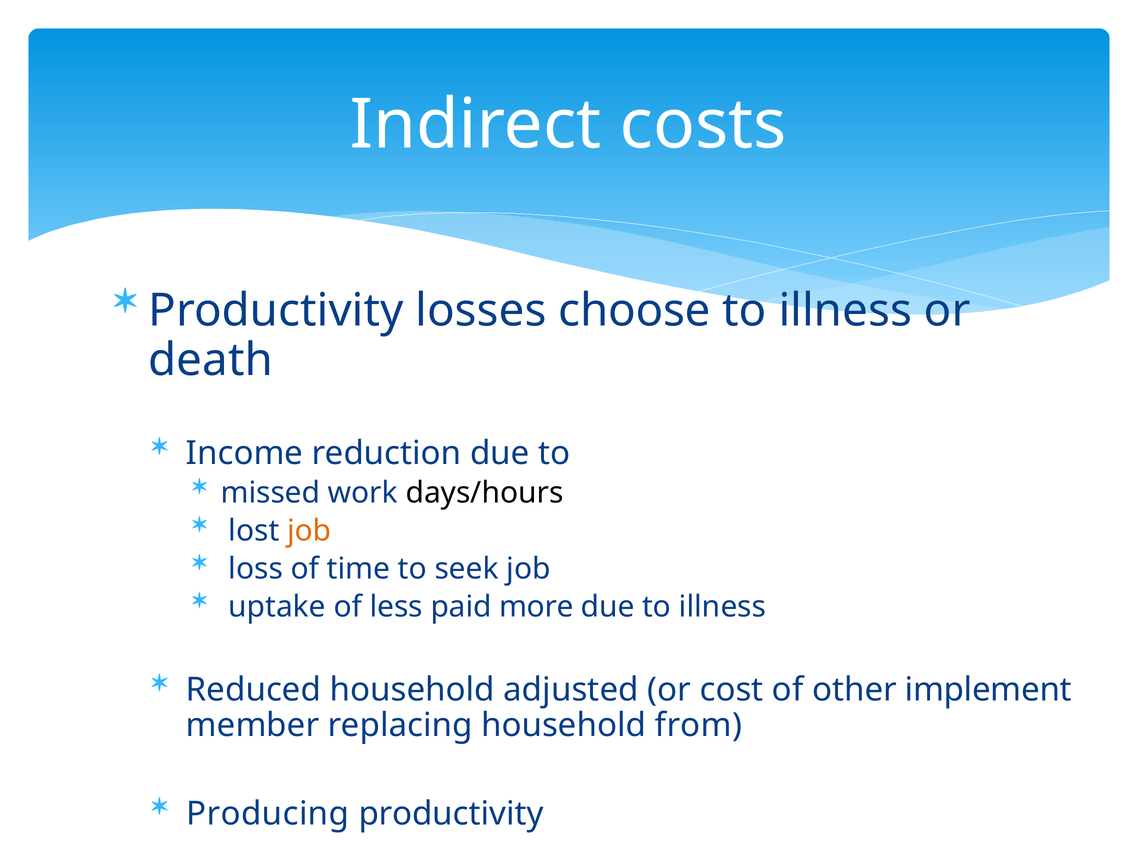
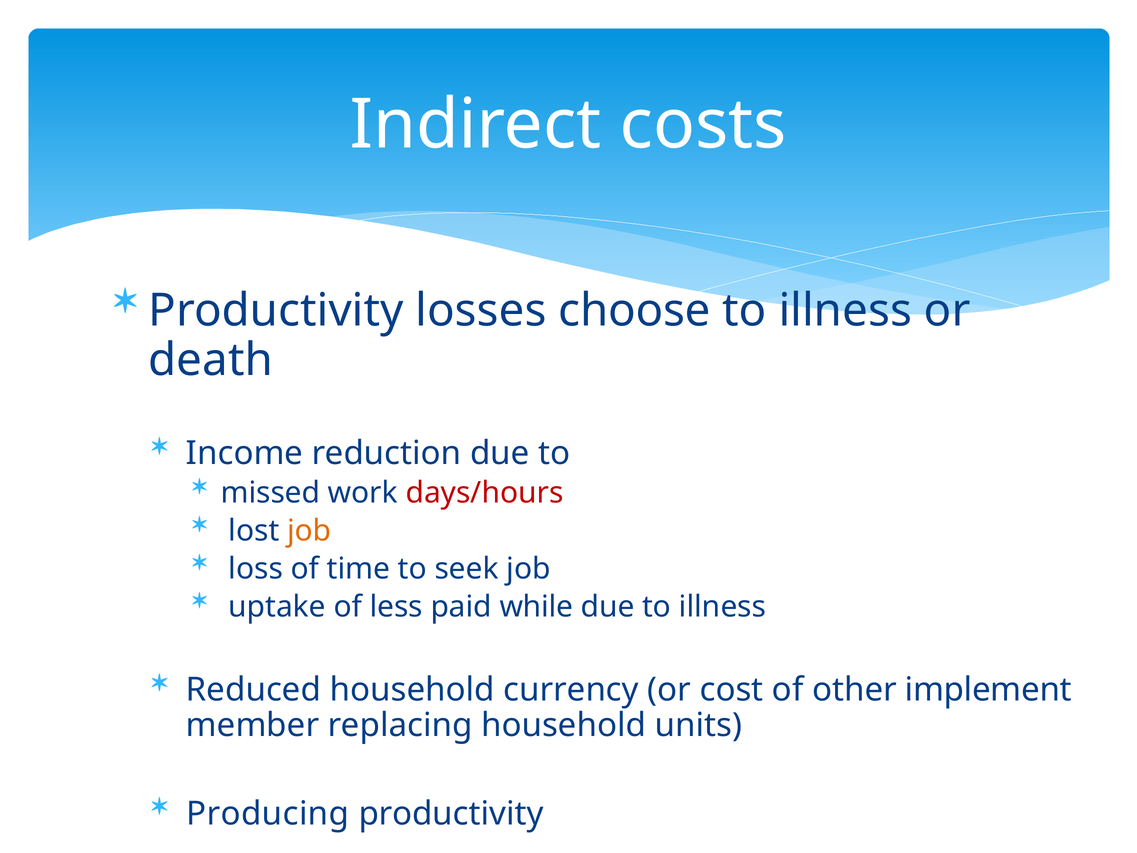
days/hours colour: black -> red
more: more -> while
adjusted: adjusted -> currency
from: from -> units
